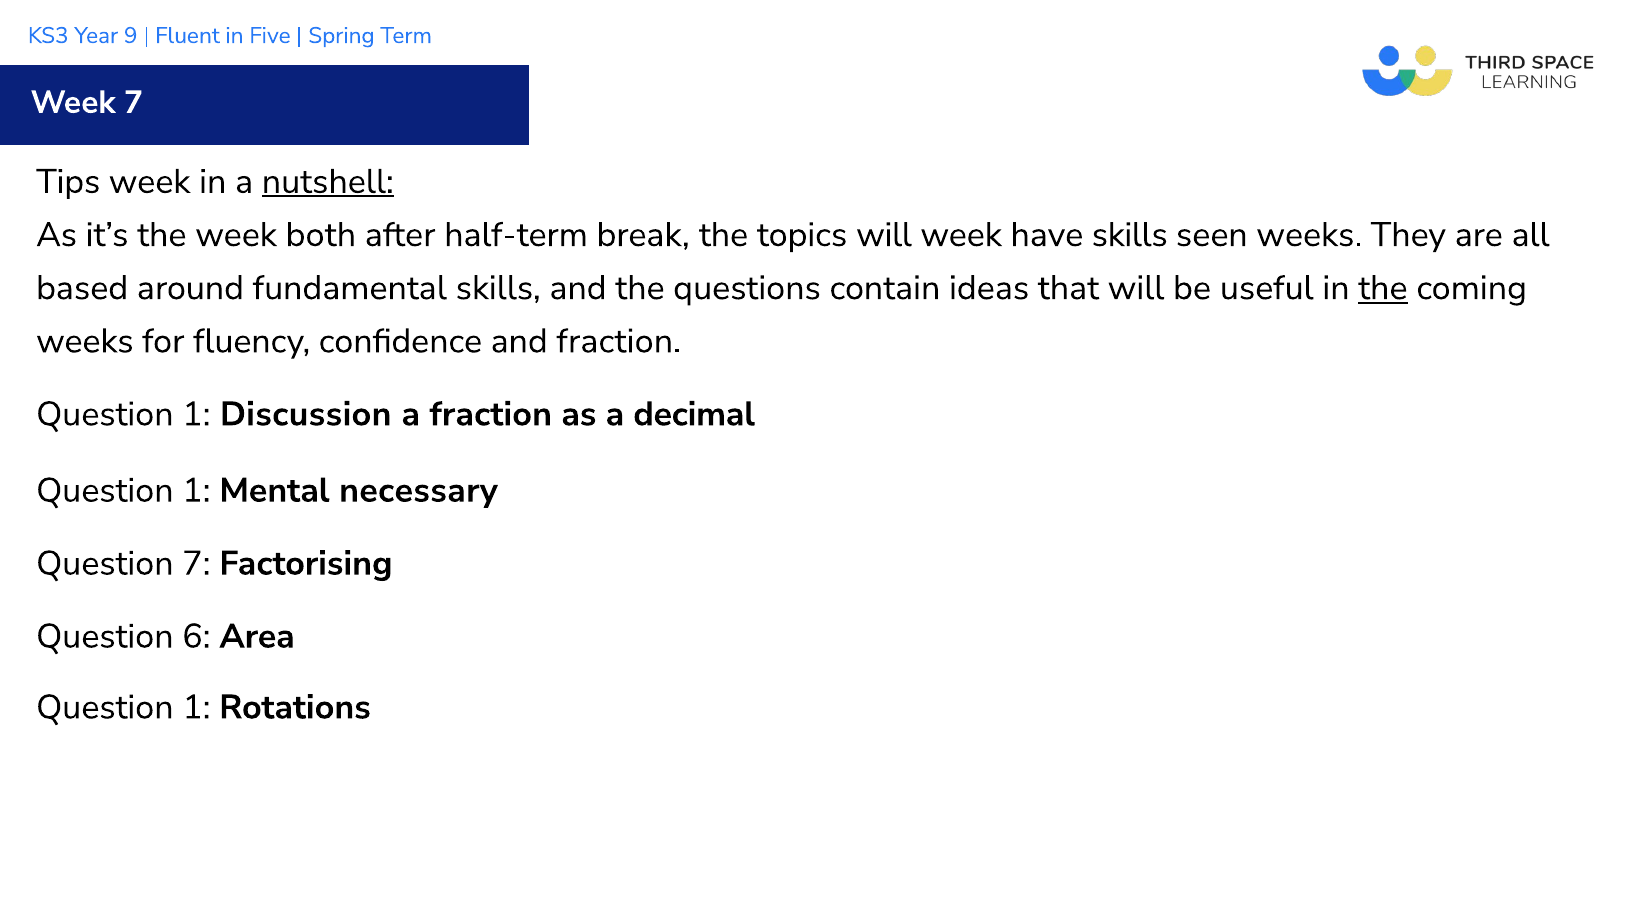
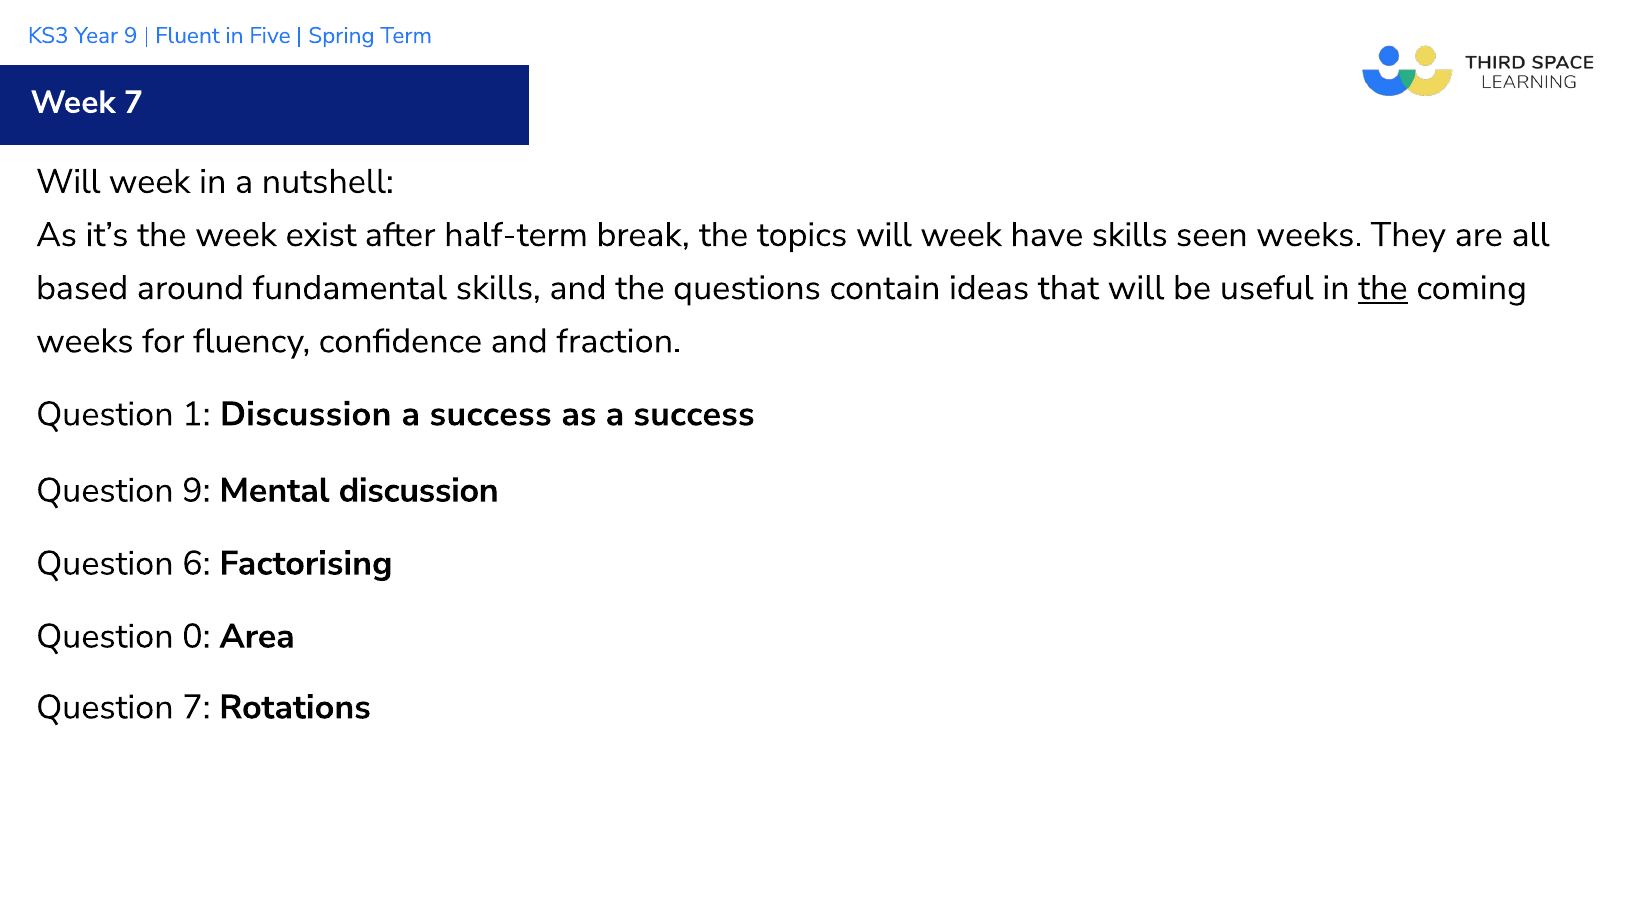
Tips at (68, 182): Tips -> Will
nutshell underline: present -> none
both: both -> exist
fraction at (491, 414): fraction -> success
as a decimal: decimal -> success
1 at (196, 490): 1 -> 9
Mental necessary: necessary -> discussion
Question 7: 7 -> 6
6: 6 -> 0
1 at (196, 707): 1 -> 7
